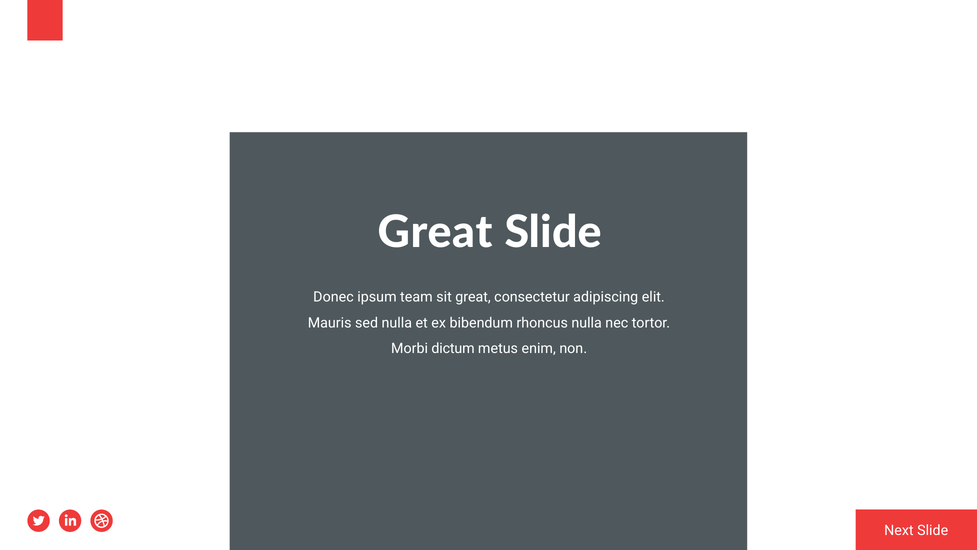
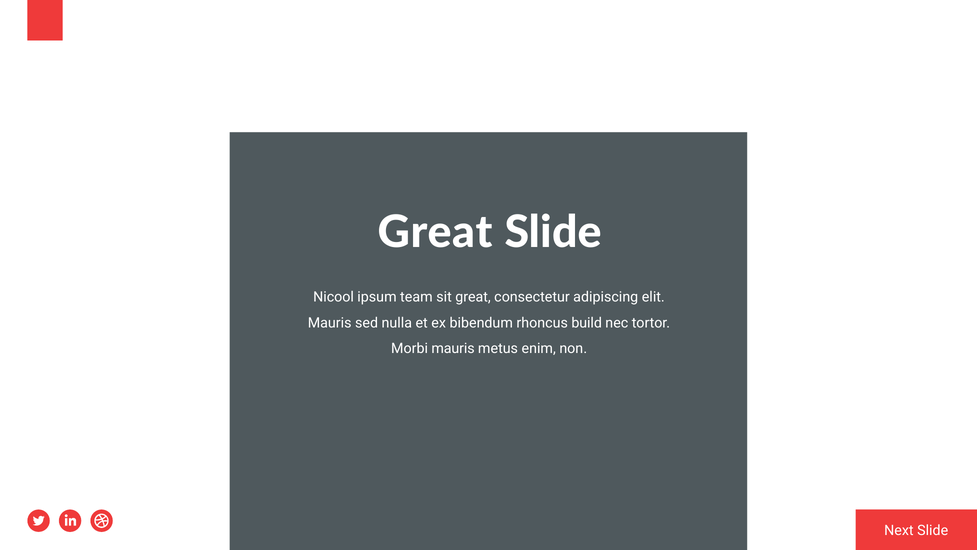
Donec: Donec -> Nicool
rhoncus nulla: nulla -> build
Morbi dictum: dictum -> mauris
